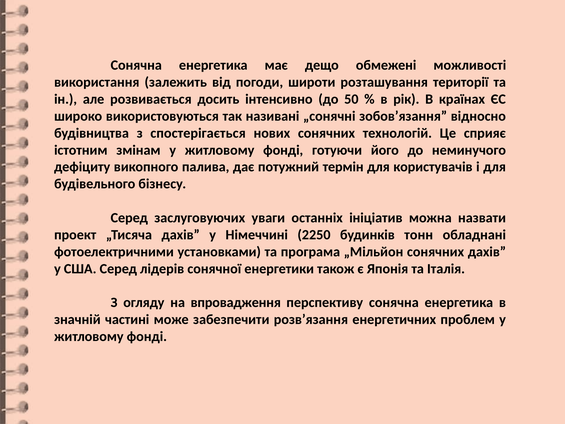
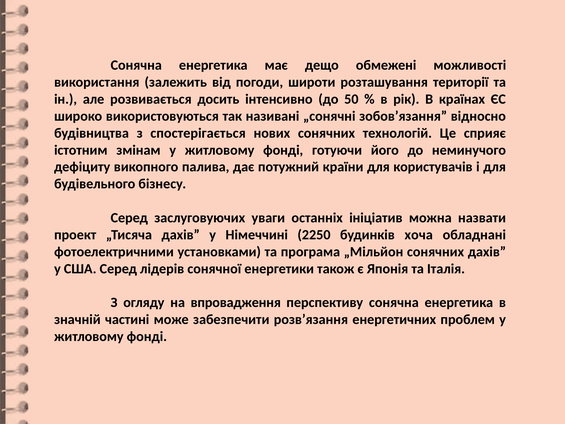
термін: термін -> країни
тонн: тонн -> хоча
